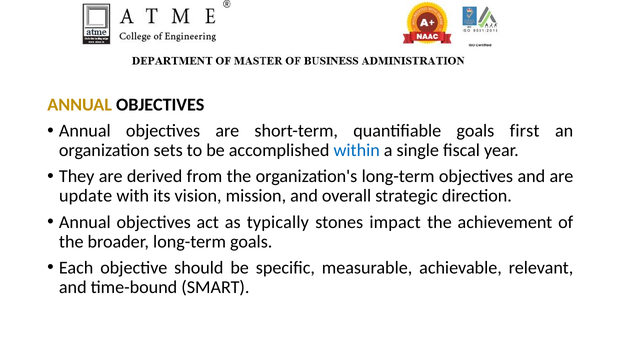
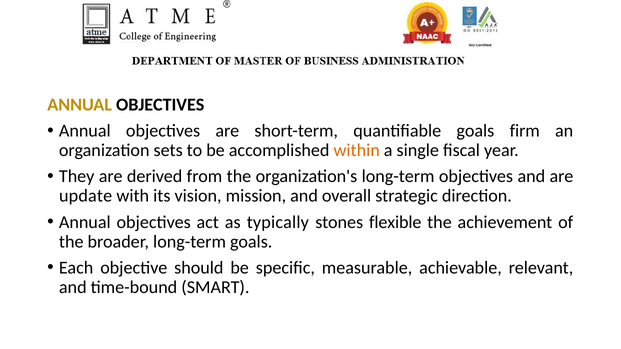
first: first -> firm
within colour: blue -> orange
impact: impact -> flexible
